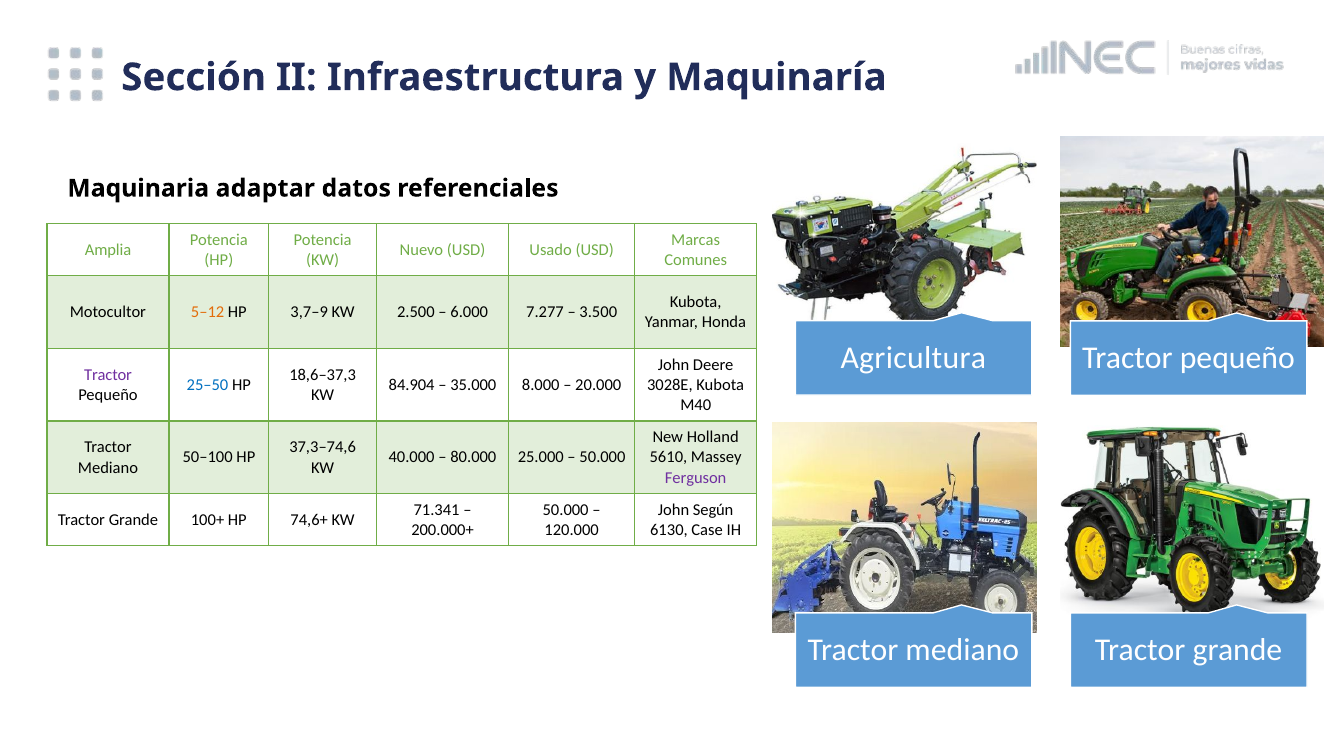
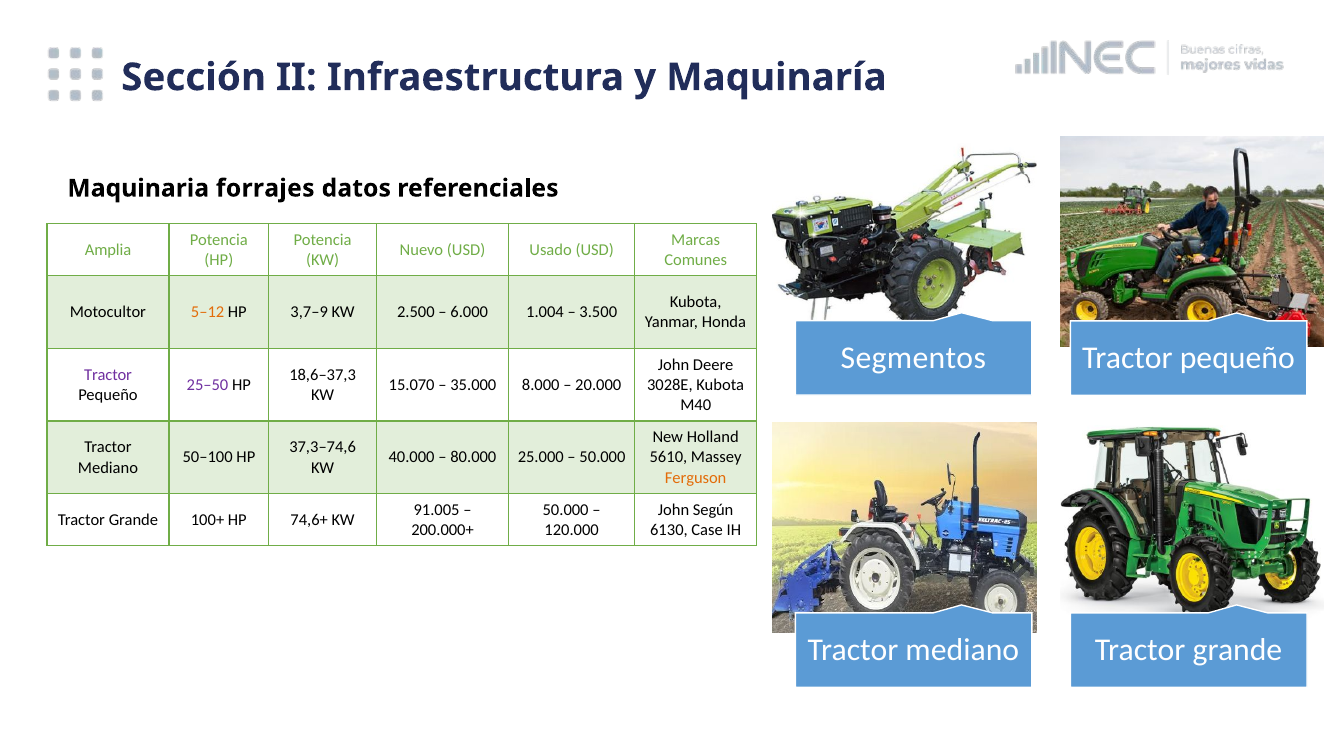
adaptar: adaptar -> forrajes
7.277: 7.277 -> 1.004
Agricultura: Agricultura -> Segmentos
25–50 colour: blue -> purple
84.904: 84.904 -> 15.070
Ferguson colour: purple -> orange
71.341: 71.341 -> 91.005
